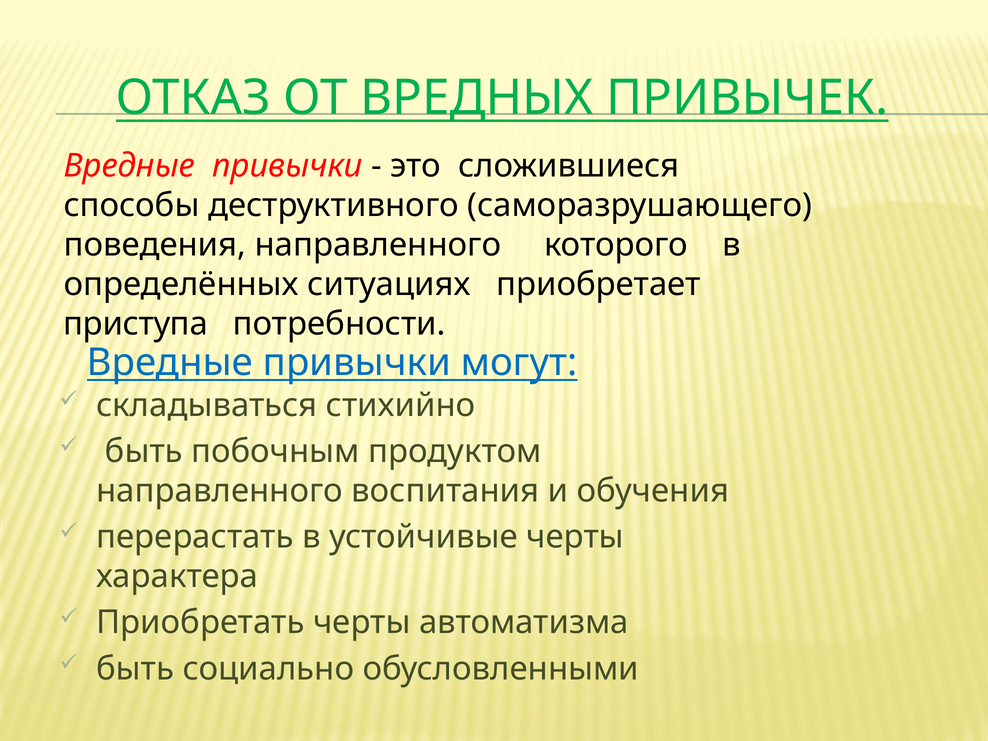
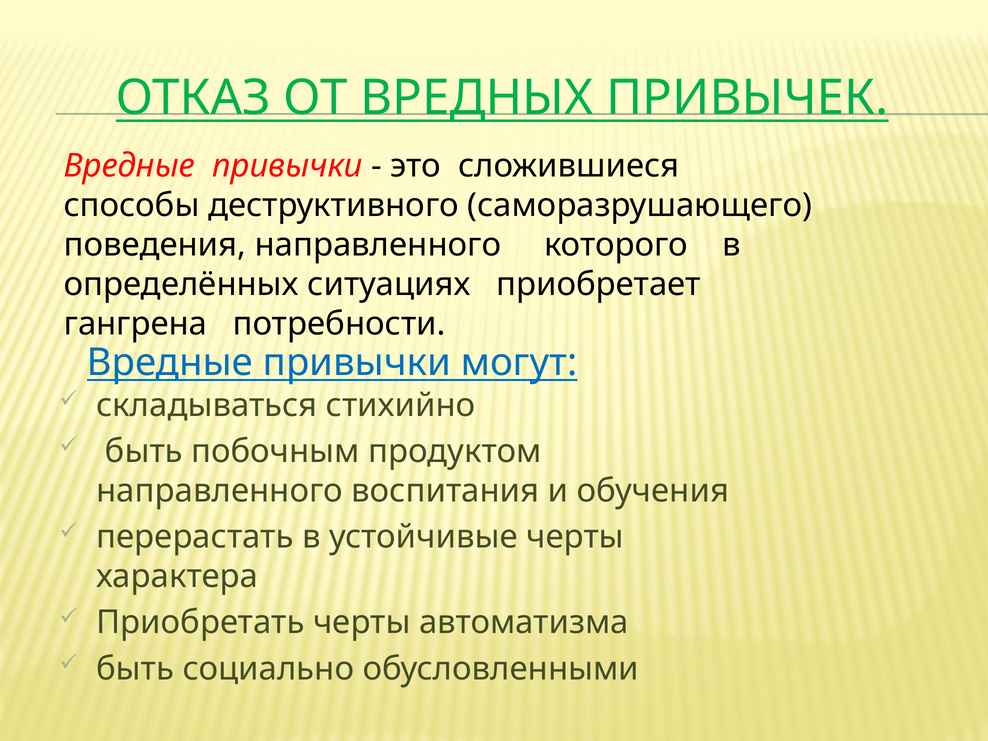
приступа: приступа -> гангрена
